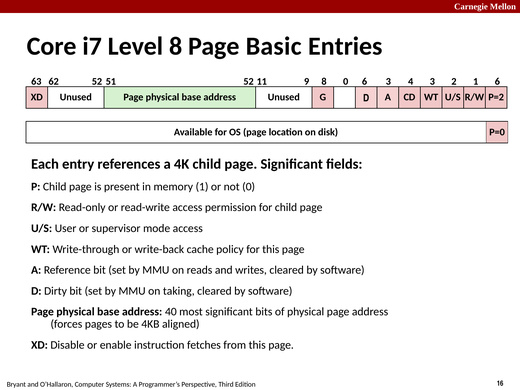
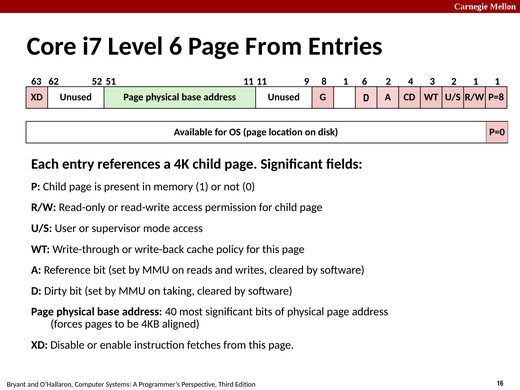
Level 8: 8 -> 6
Page Basic: Basic -> From
51 52: 52 -> 11
8 0: 0 -> 1
6 3: 3 -> 2
1 6: 6 -> 1
P=2: P=2 -> P=8
